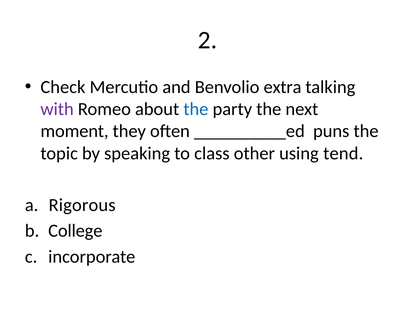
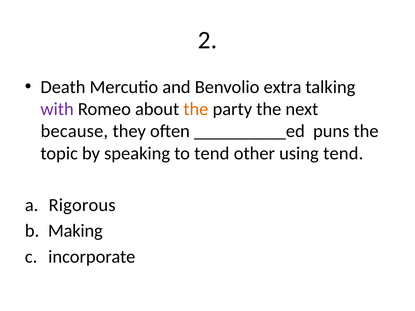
Check: Check -> Death
the at (196, 109) colour: blue -> orange
moment: moment -> because
to class: class -> tend
College: College -> Making
